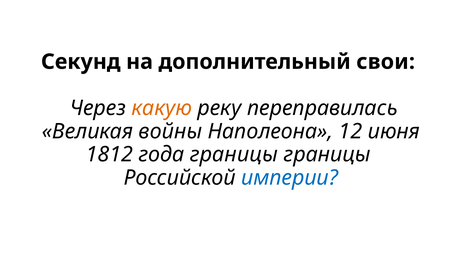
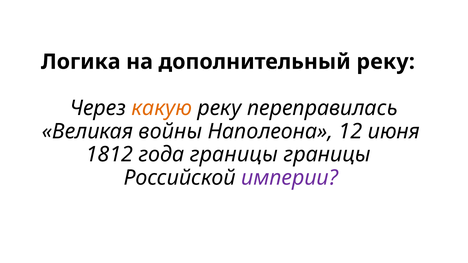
Секунд: Секунд -> Логика
дополнительный свои: свои -> реку
империи colour: blue -> purple
